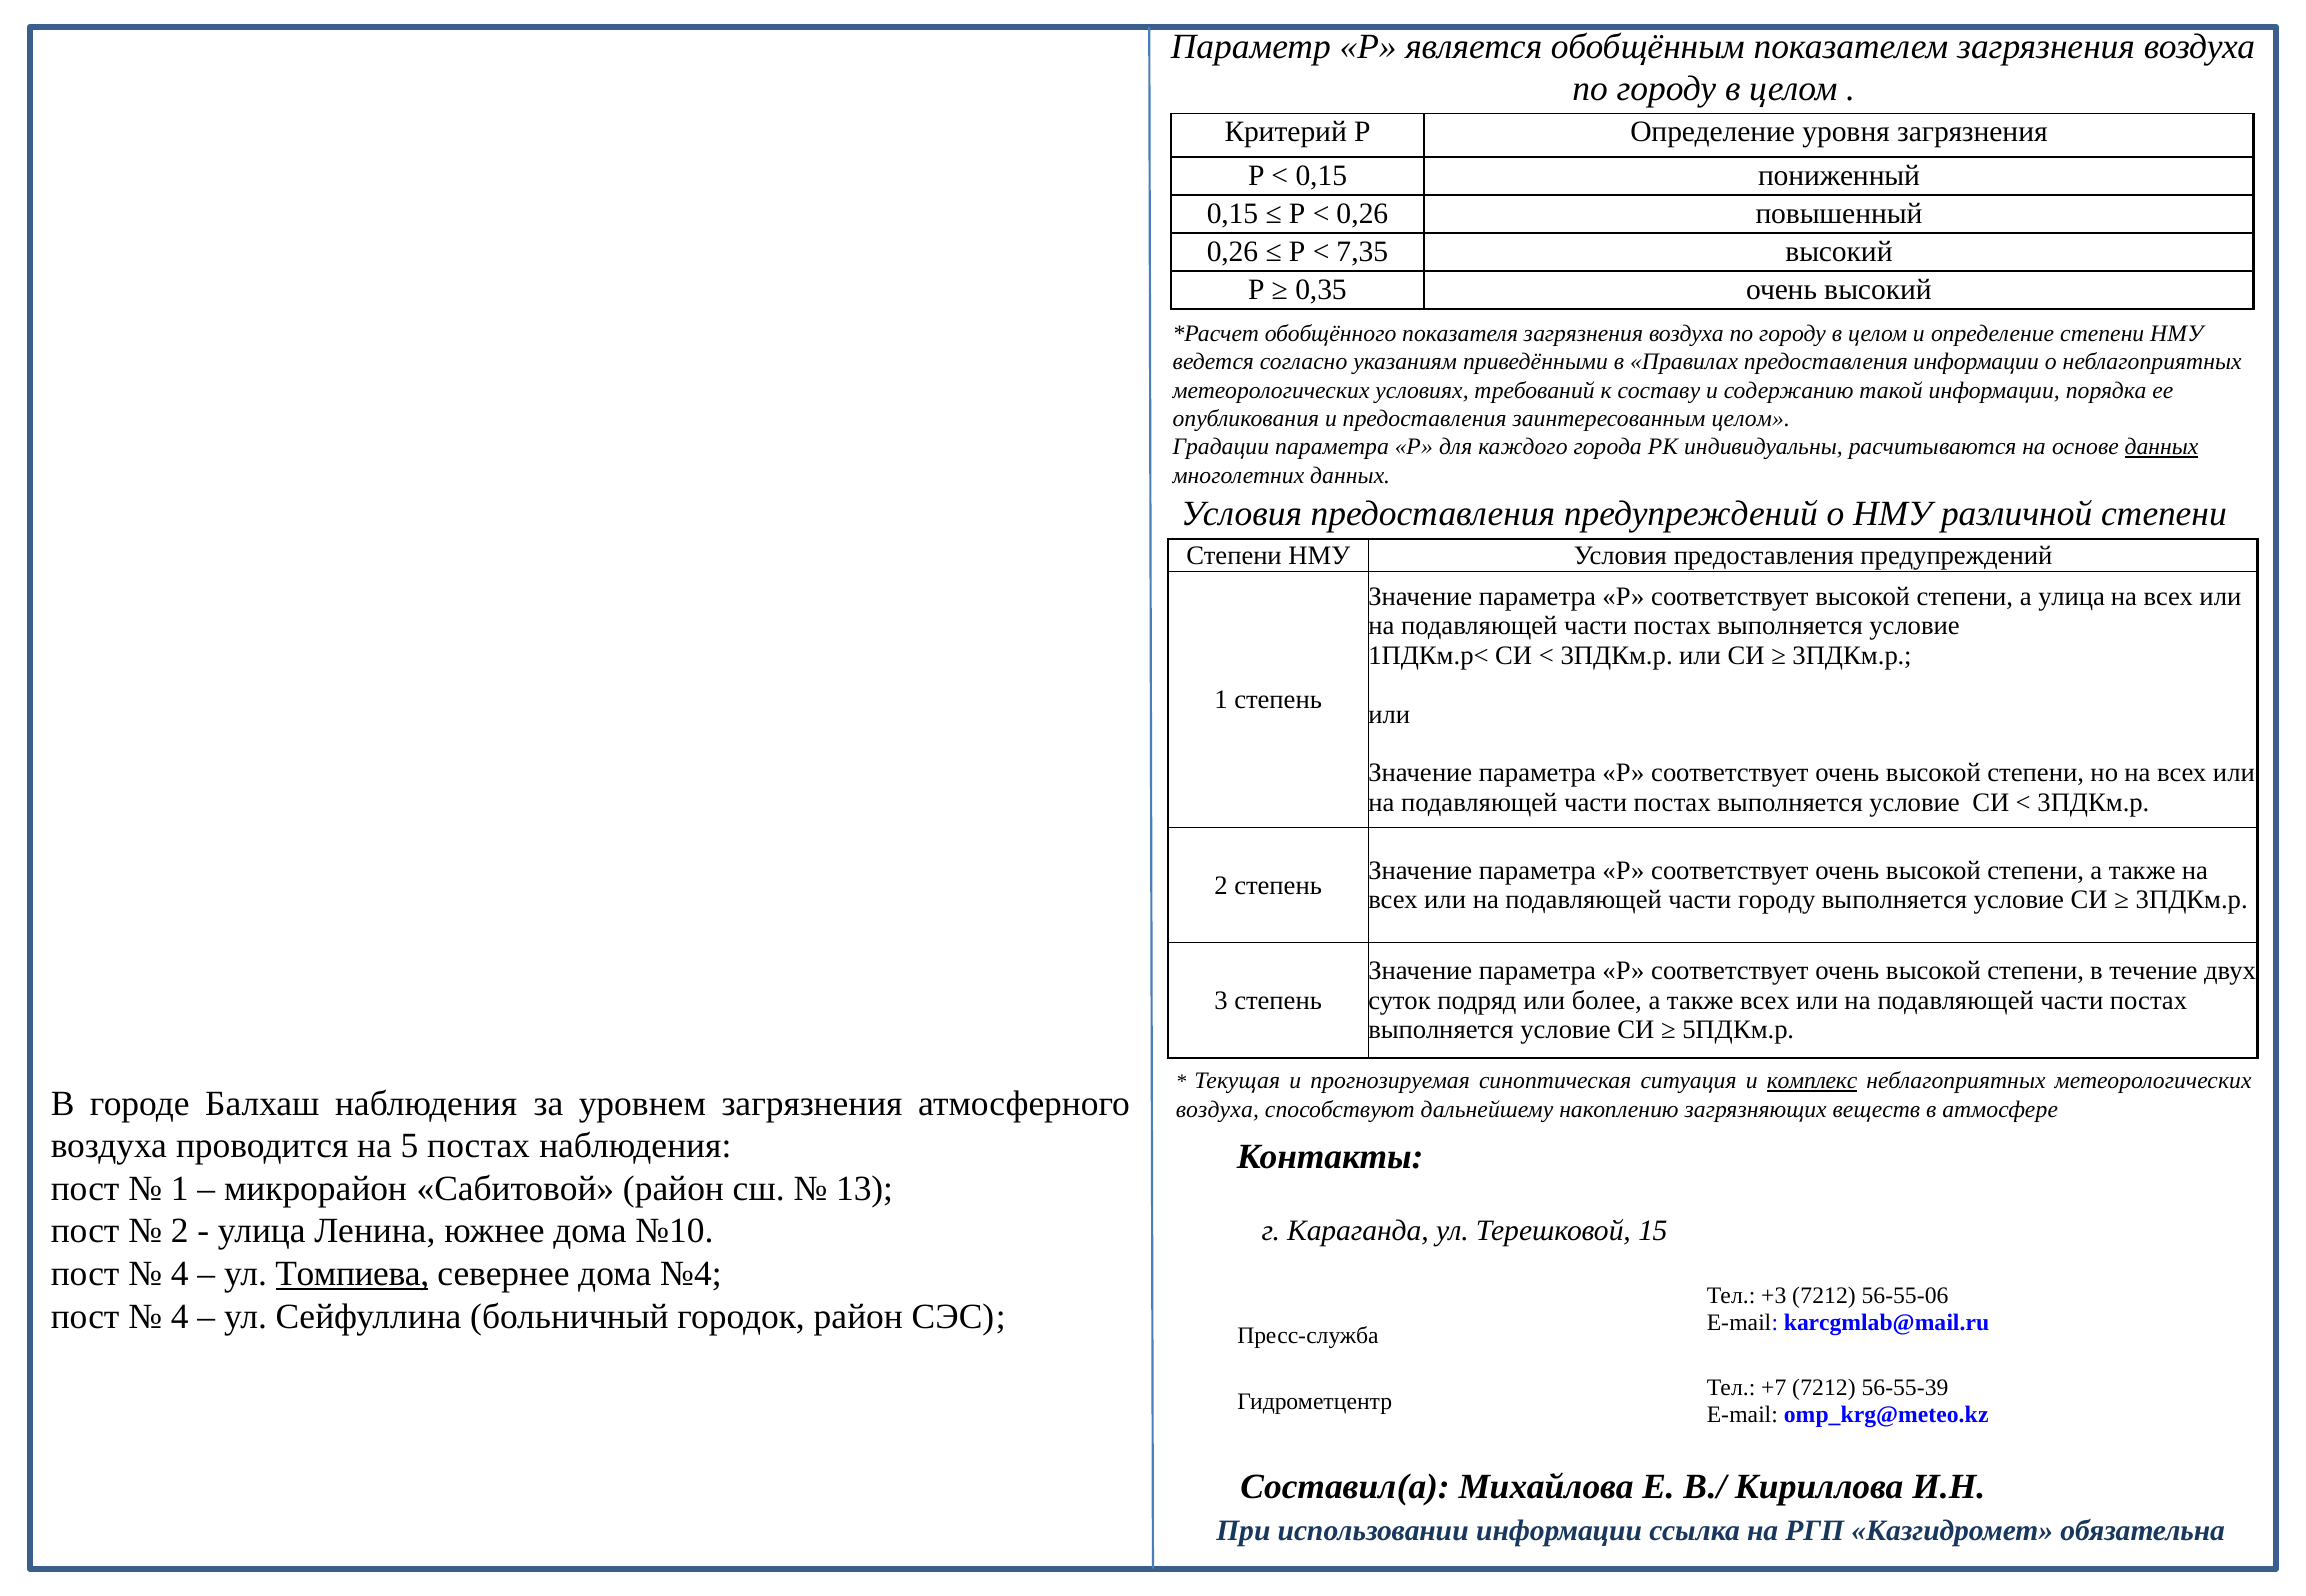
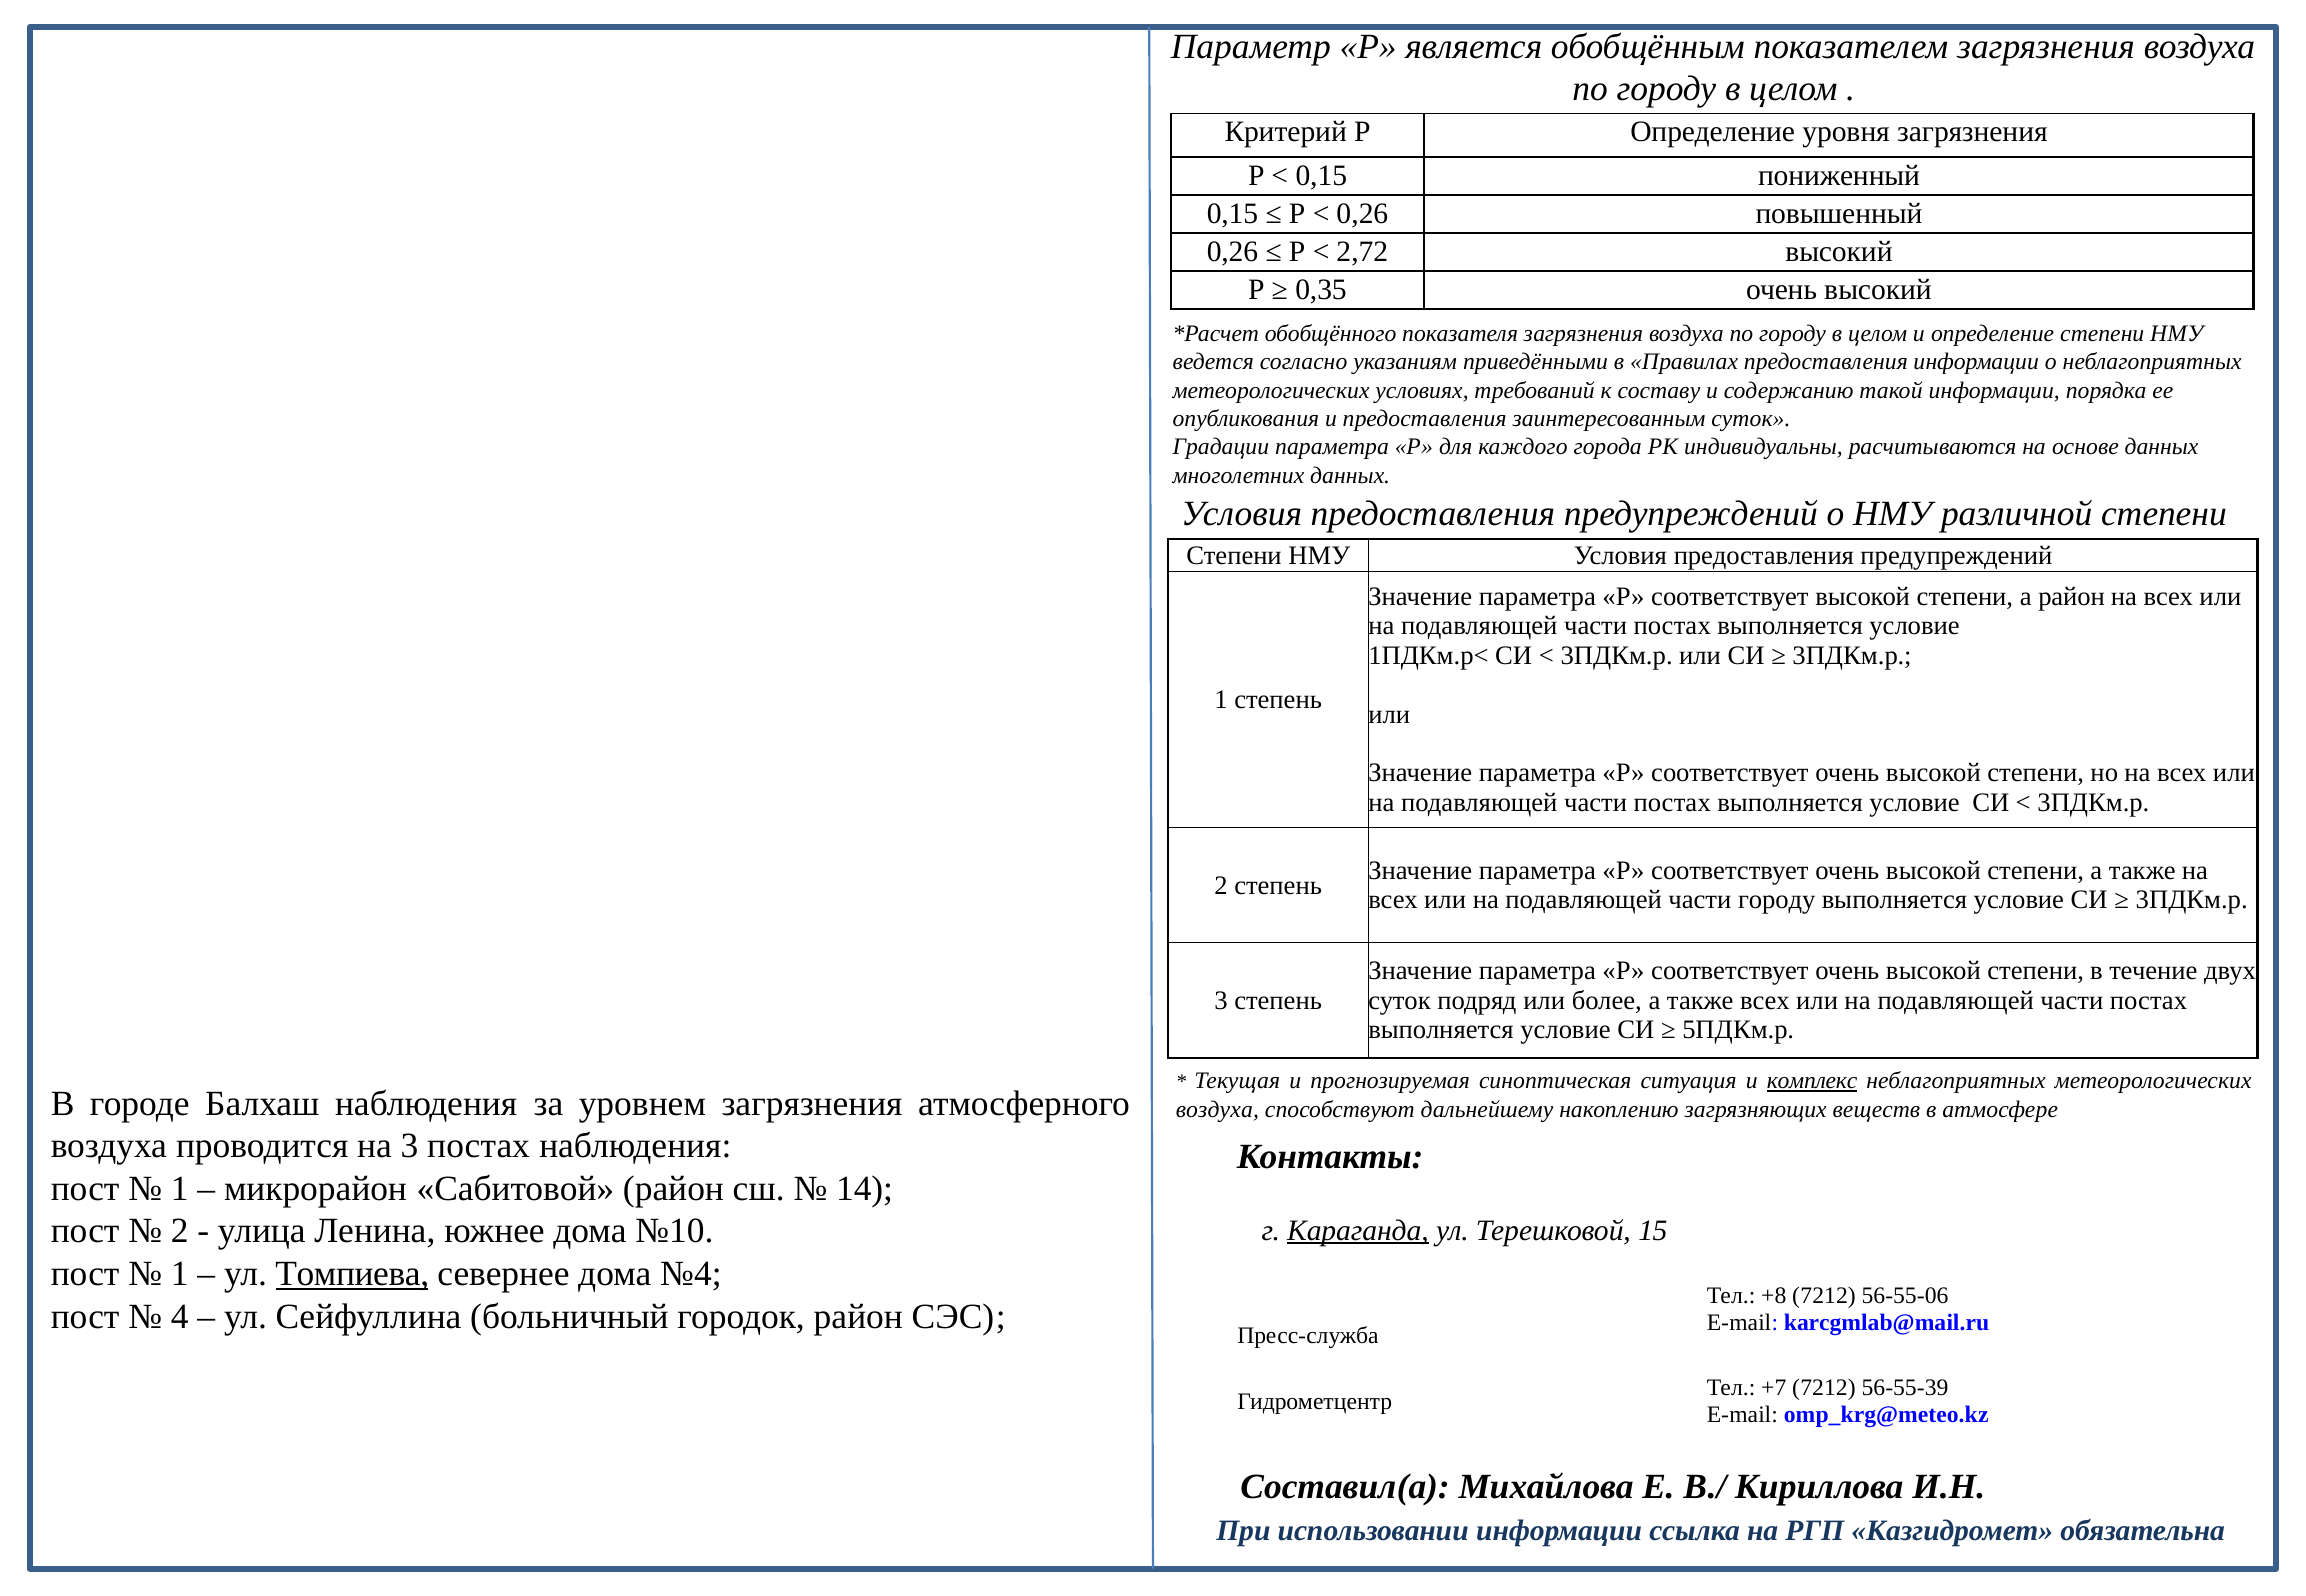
7,35: 7,35 -> 2,72
заинтересованным целом: целом -> суток
данных at (2161, 447) underline: present -> none
а улица: улица -> район
на 5: 5 -> 3
13: 13 -> 14
Караганда underline: none -> present
4 at (180, 1274): 4 -> 1
+3: +3 -> +8
